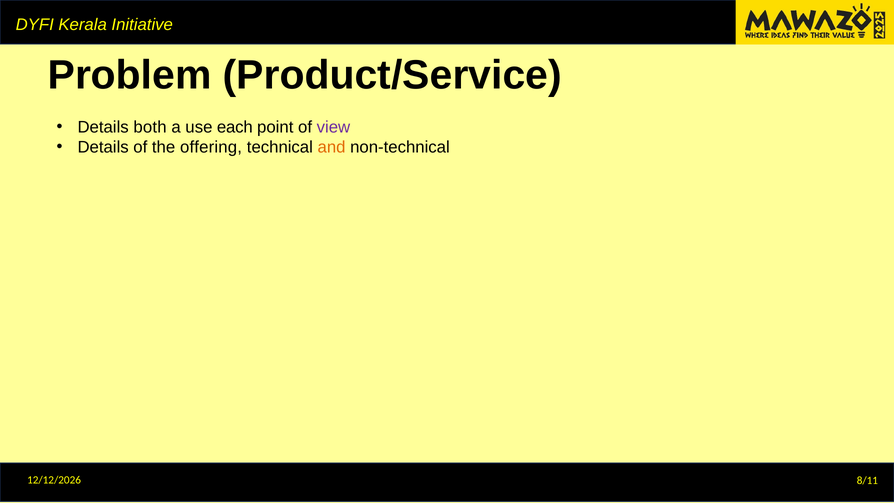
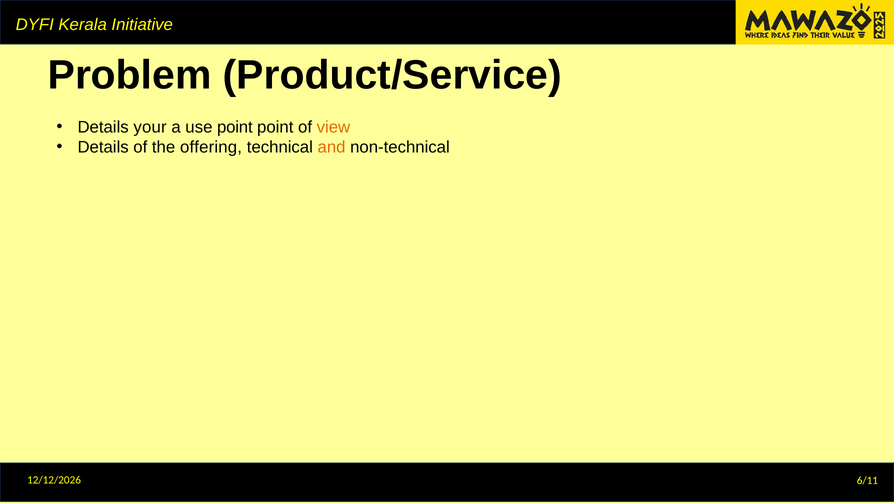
both: both -> your
use each: each -> point
view colour: purple -> orange
8/11: 8/11 -> 6/11
